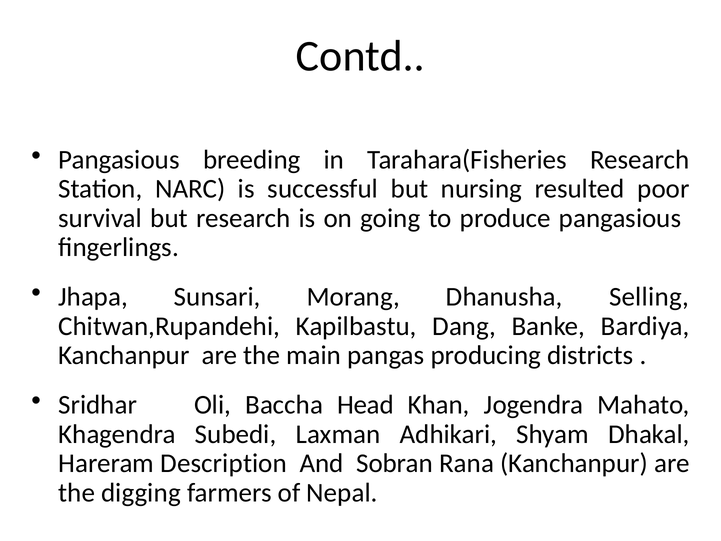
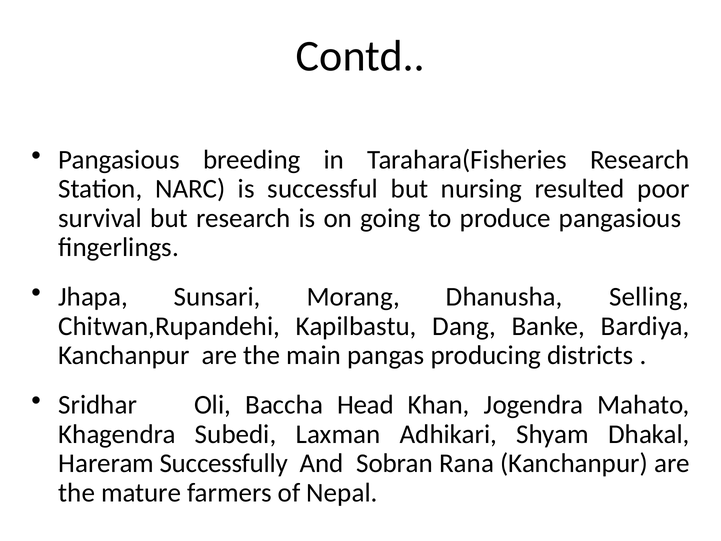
Description: Description -> Successfully
digging: digging -> mature
